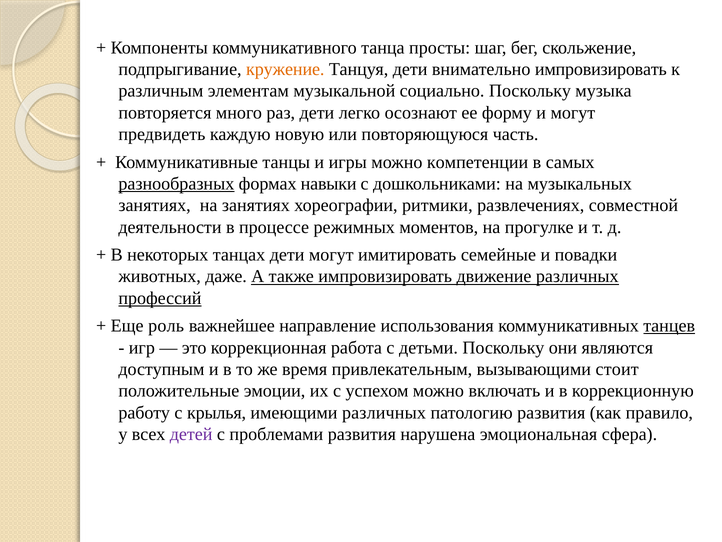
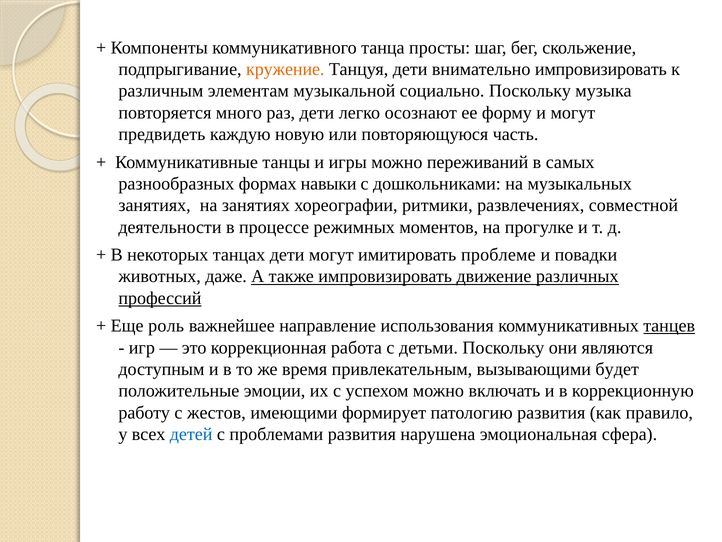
компетенции: компетенции -> переживаний
разнообразных underline: present -> none
семейные: семейные -> проблеме
стоит: стоит -> будет
крылья: крылья -> жестов
имеющими различных: различных -> формирует
детей colour: purple -> blue
